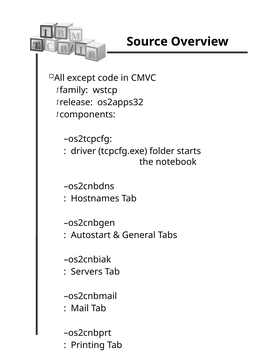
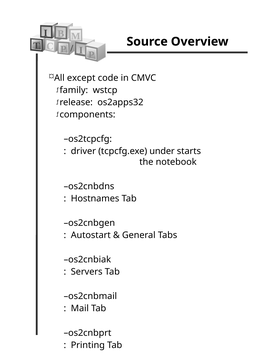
folder: folder -> under
